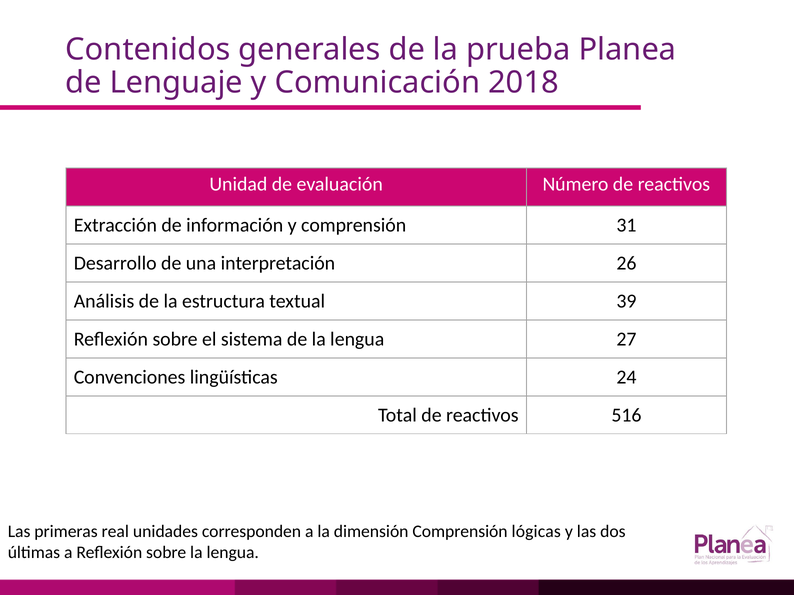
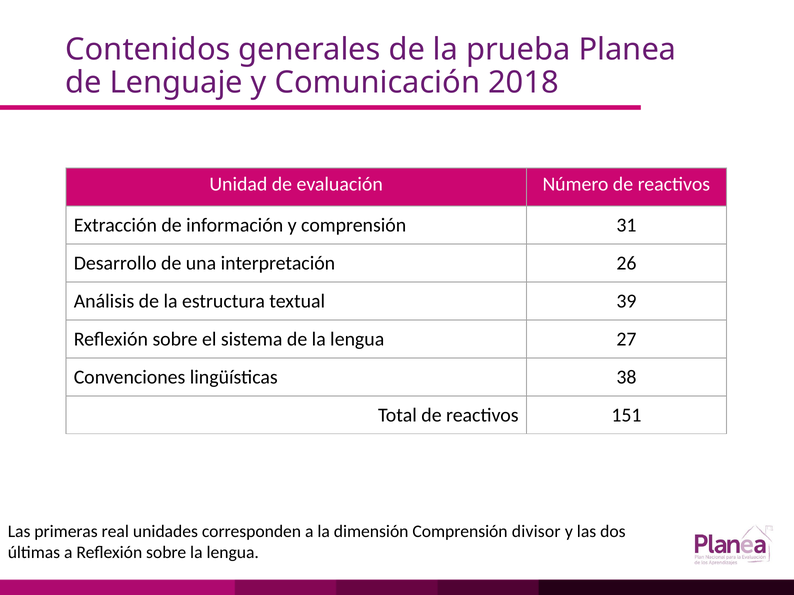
24: 24 -> 38
516: 516 -> 151
lógicas: lógicas -> divisor
